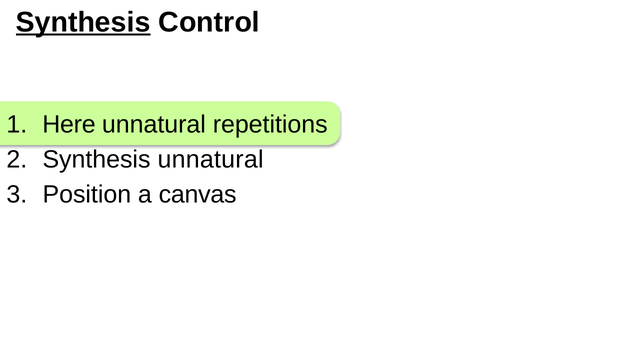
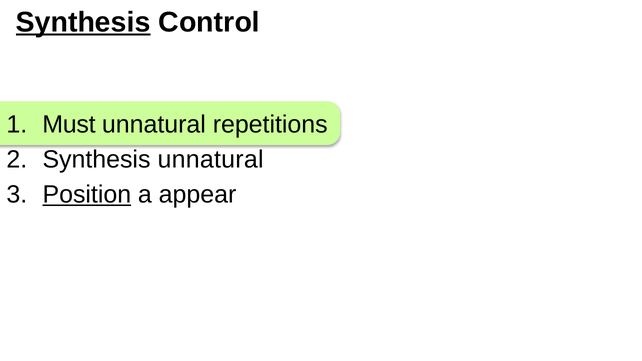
Here: Here -> Must
Position underline: none -> present
canvas: canvas -> appear
